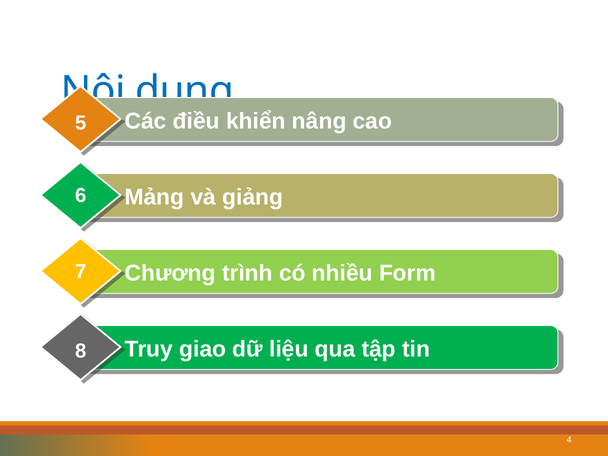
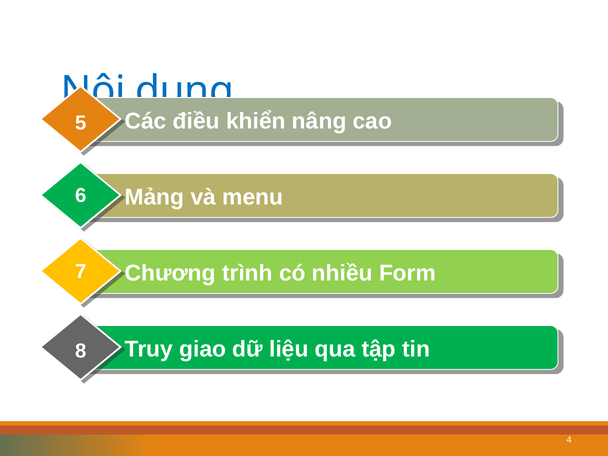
giảng: giảng -> menu
